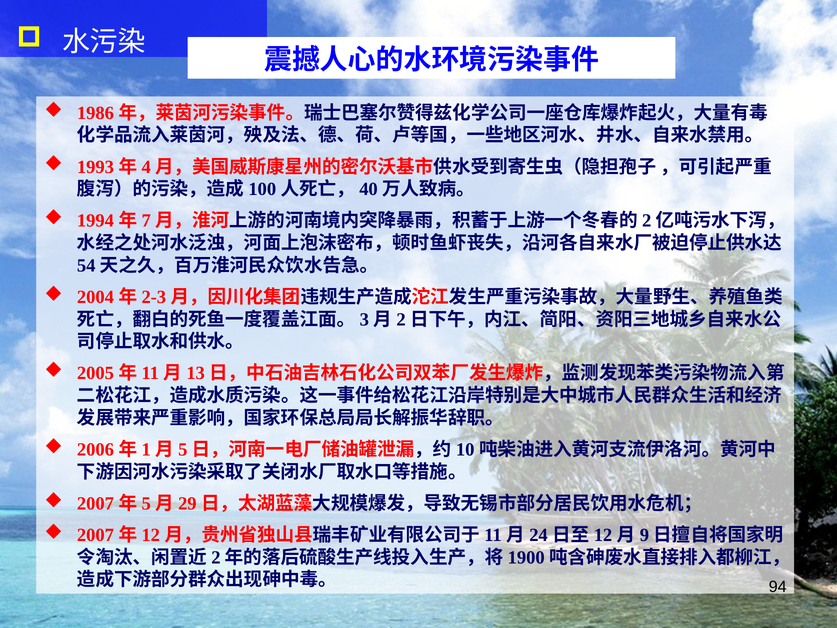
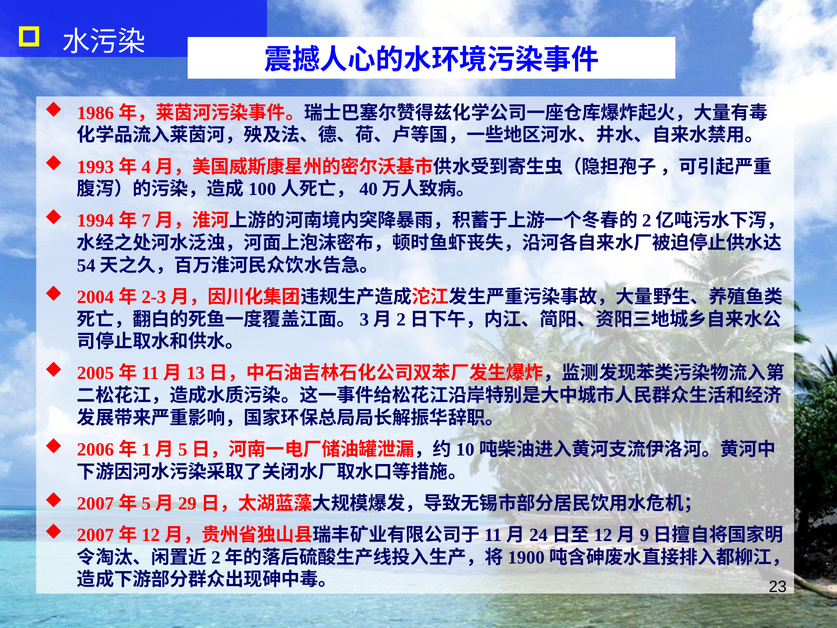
94: 94 -> 23
